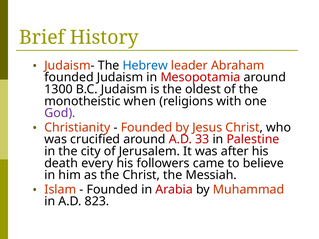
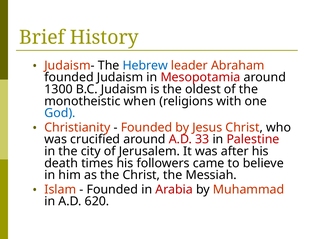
God colour: purple -> blue
every: every -> times
823: 823 -> 620
